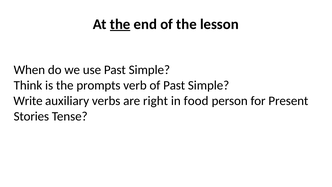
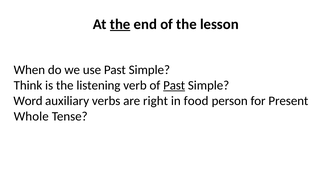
prompts: prompts -> listening
Past at (174, 85) underline: none -> present
Write: Write -> Word
Stories: Stories -> Whole
